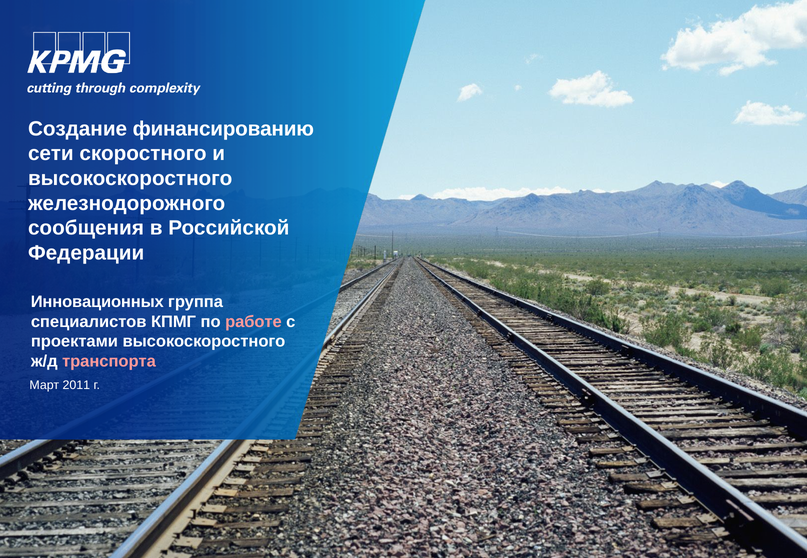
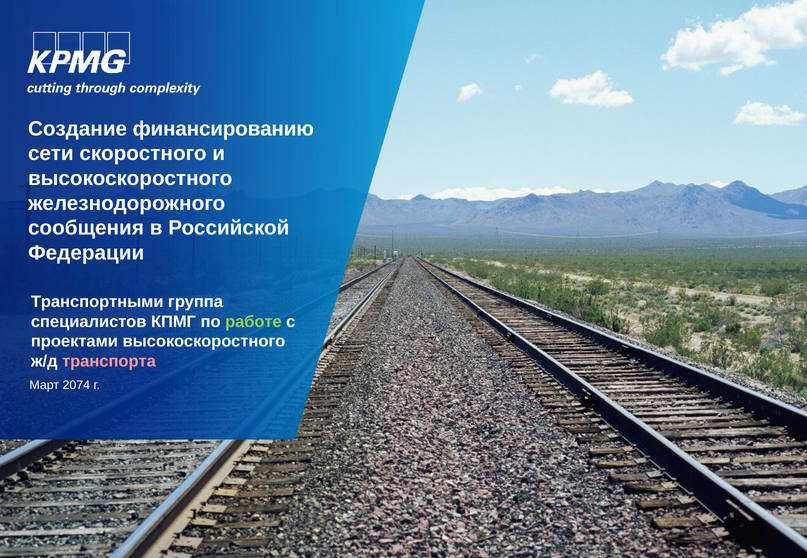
Инновационных: Инновационных -> Транспортными
работе colour: pink -> light green
2011: 2011 -> 2074
